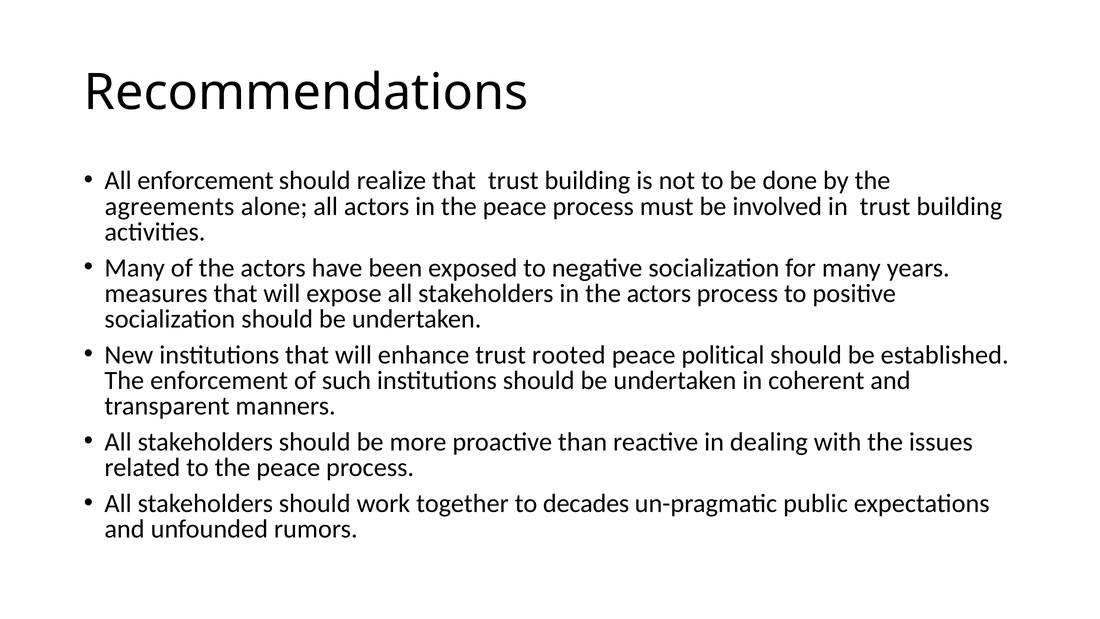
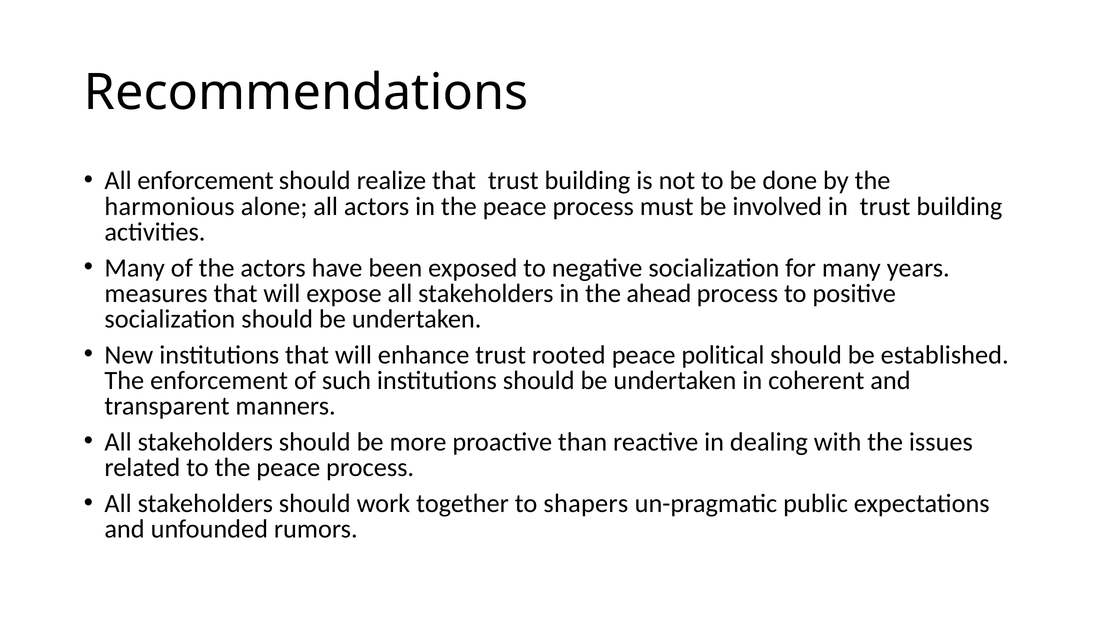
agreements: agreements -> harmonious
in the actors: actors -> ahead
decades: decades -> shapers
